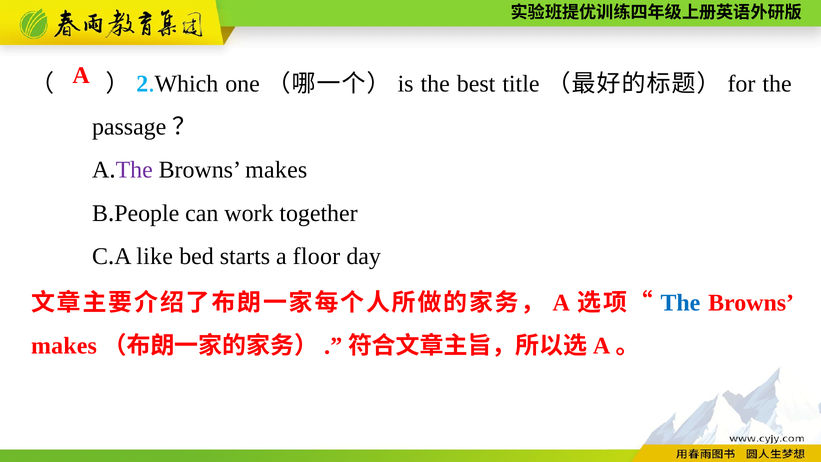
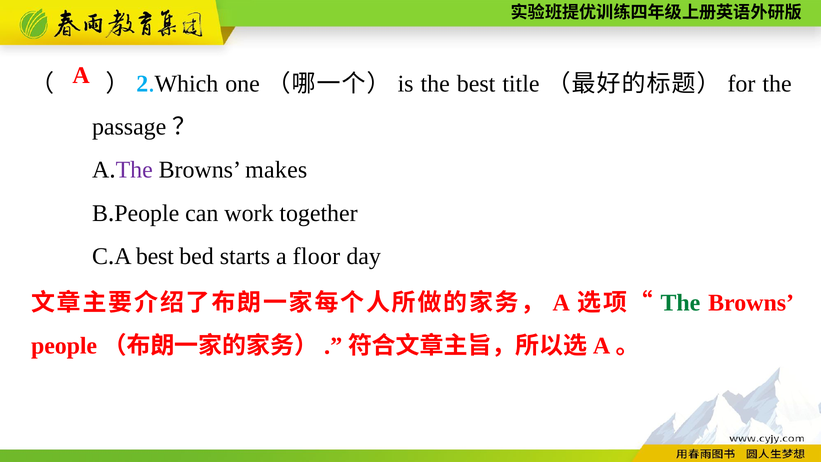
A like: like -> best
The at (680, 303) colour: blue -> green
makes at (64, 346): makes -> people
